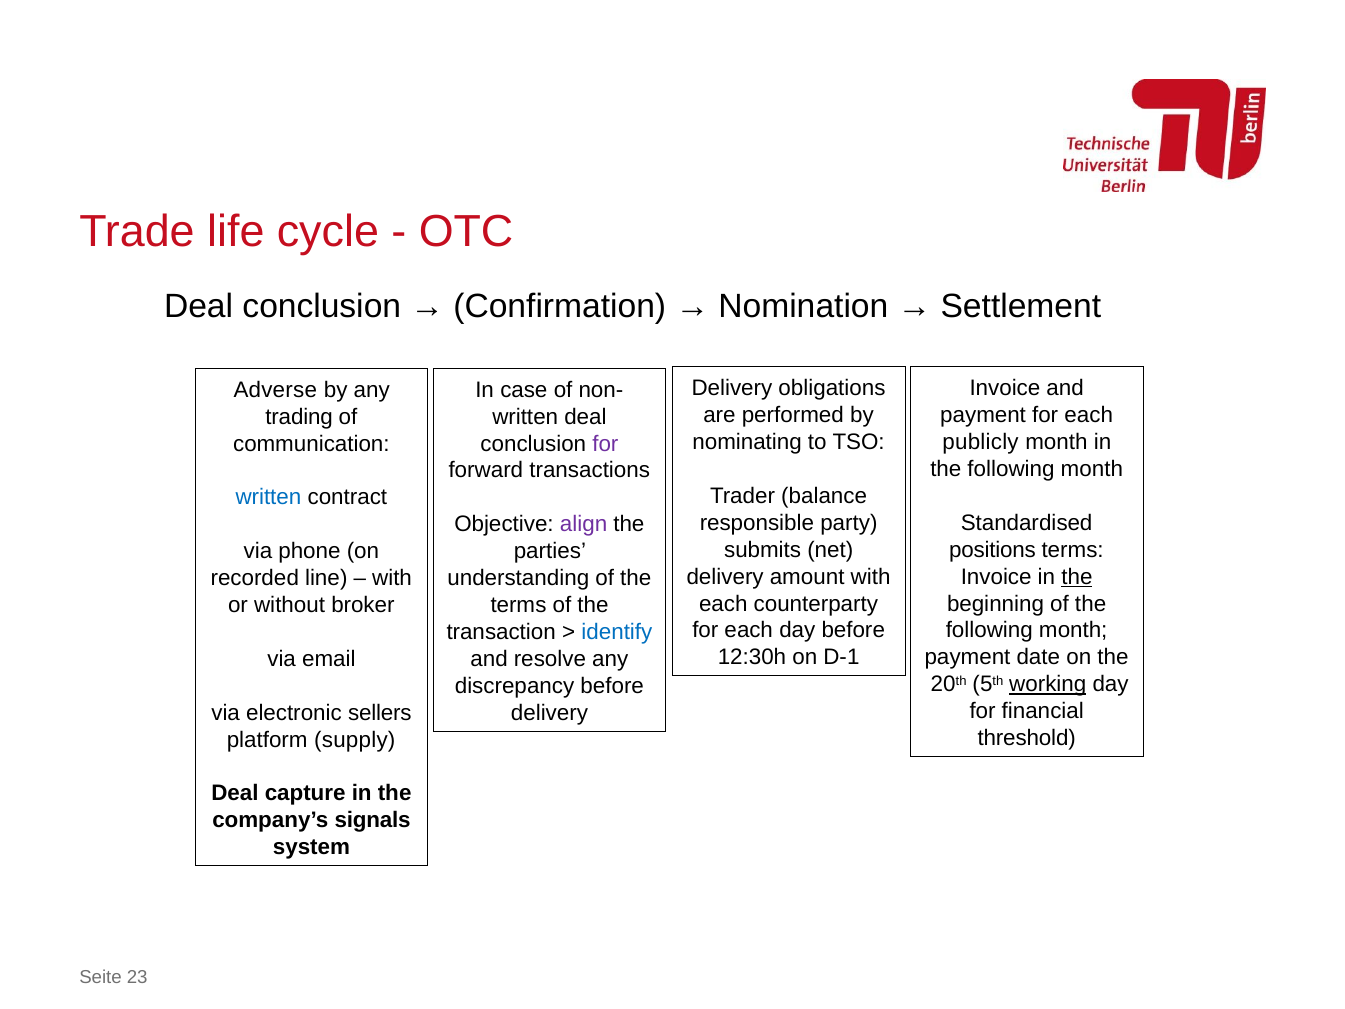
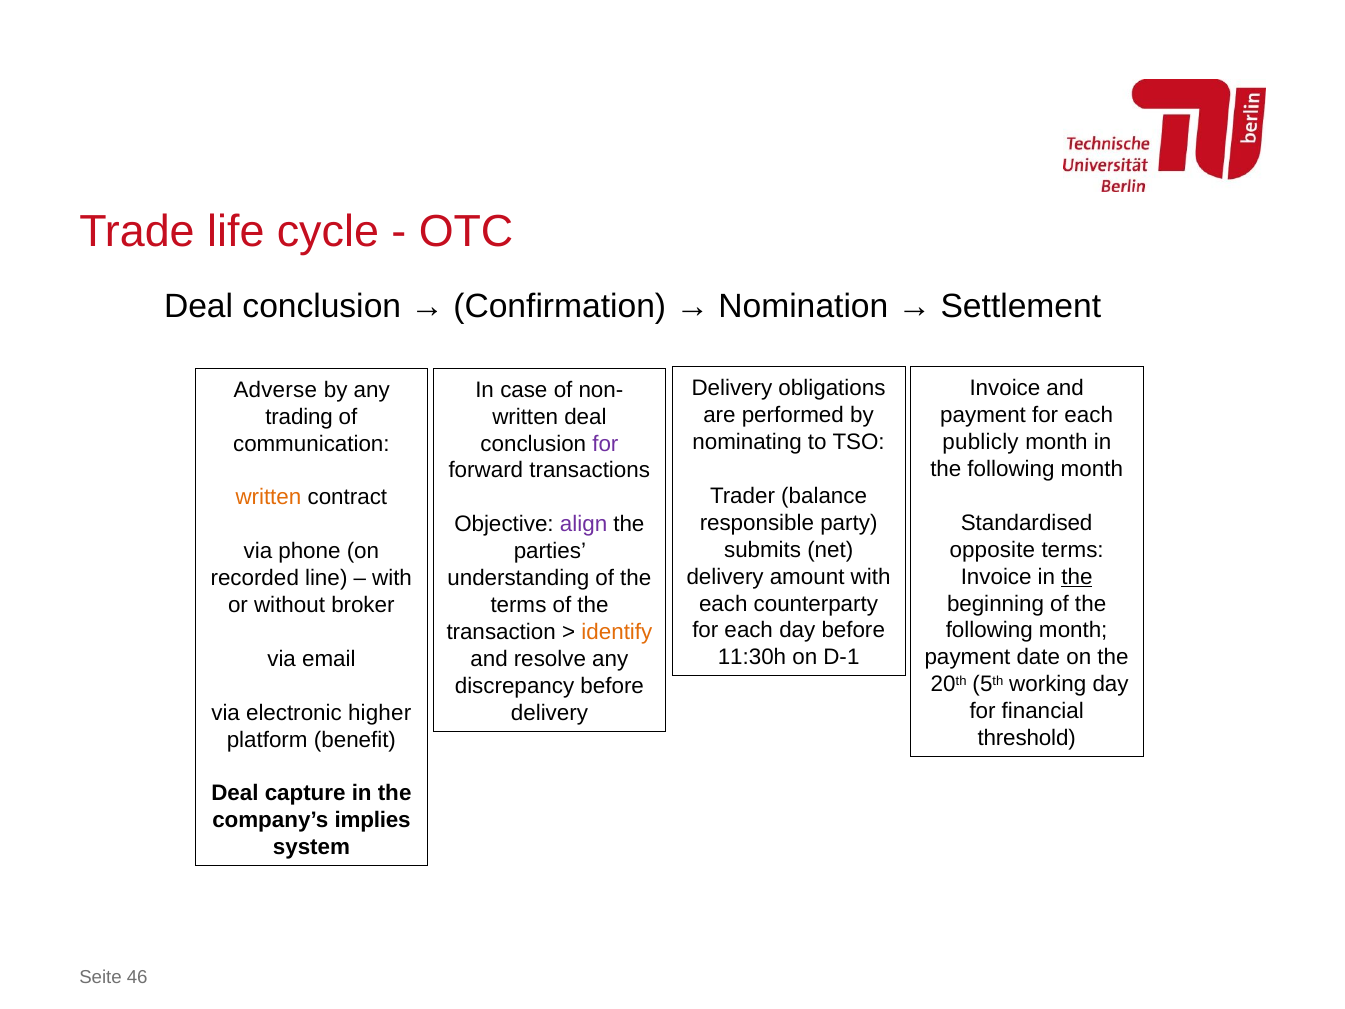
written at (268, 497) colour: blue -> orange
positions: positions -> opposite
identify colour: blue -> orange
12:30h: 12:30h -> 11:30h
working underline: present -> none
sellers: sellers -> higher
supply: supply -> benefit
signals: signals -> implies
23: 23 -> 46
